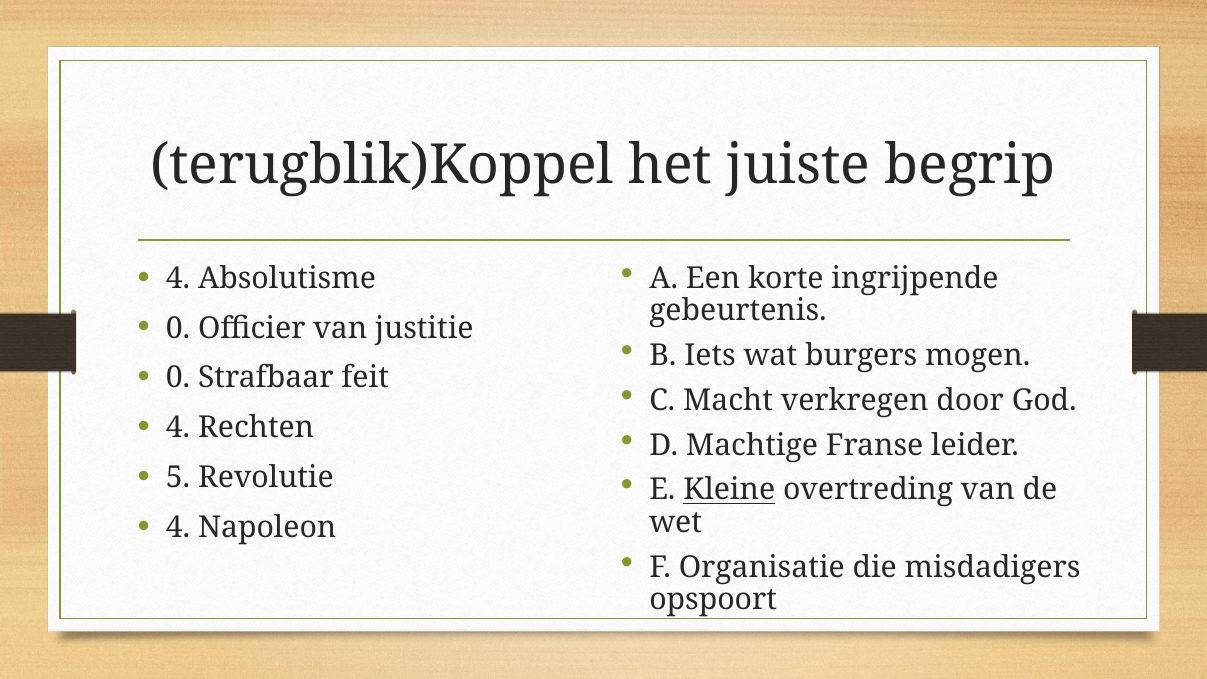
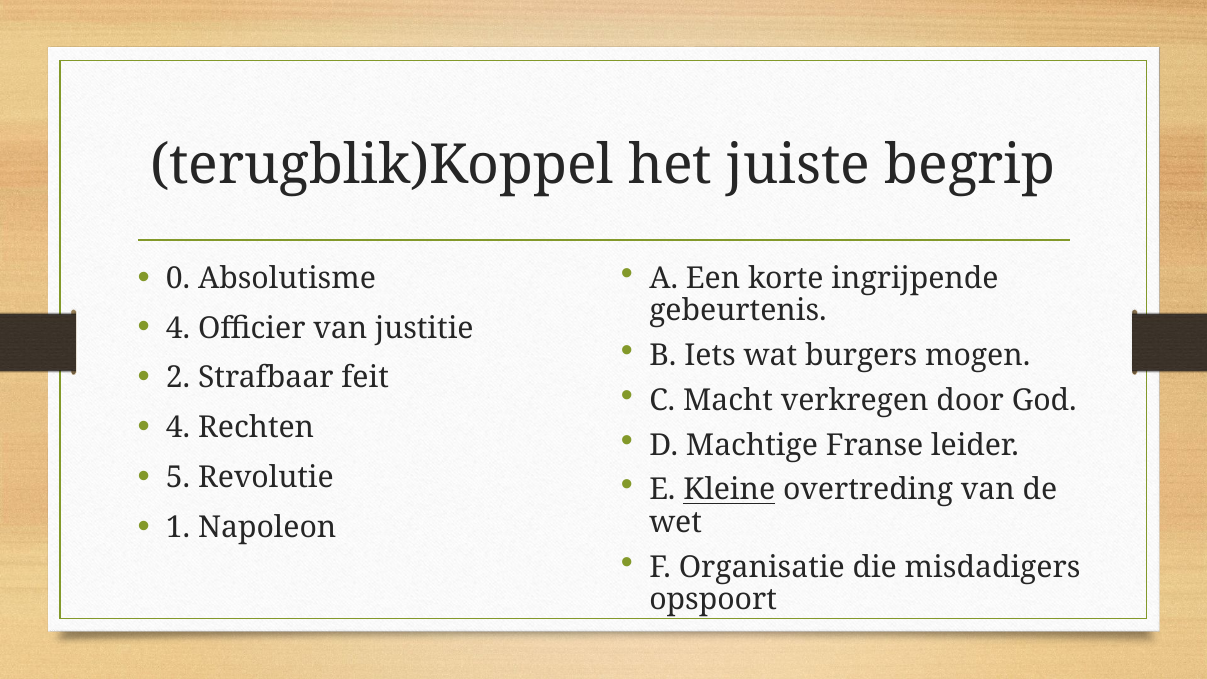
4 at (178, 278): 4 -> 0
0 at (178, 328): 0 -> 4
0 at (178, 378): 0 -> 2
4 at (178, 527): 4 -> 1
